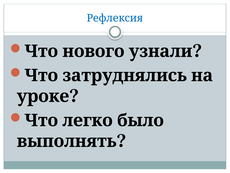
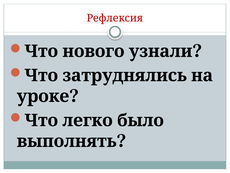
Рефлексия colour: blue -> red
